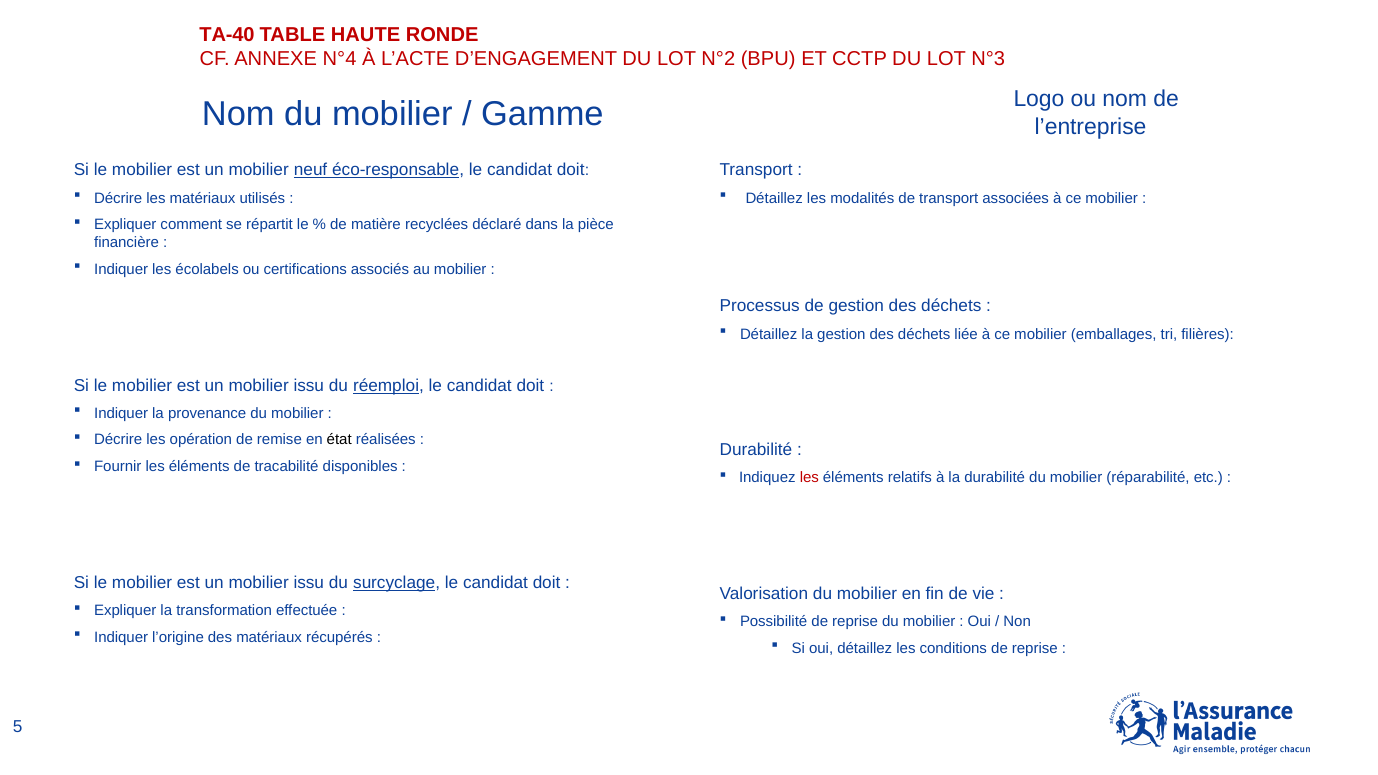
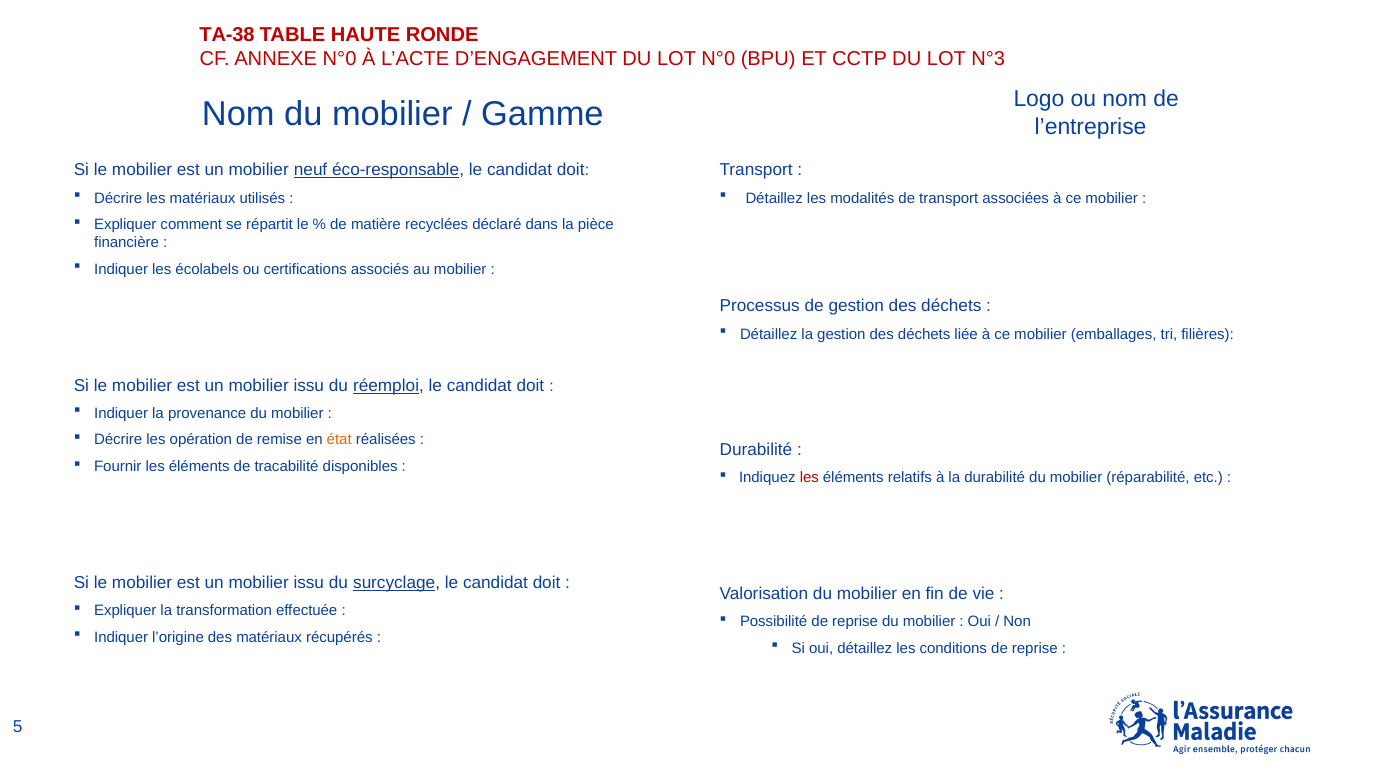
TA-40: TA-40 -> TA-38
ANNEXE N°4: N°4 -> N°0
LOT N°2: N°2 -> N°0
état colour: black -> orange
